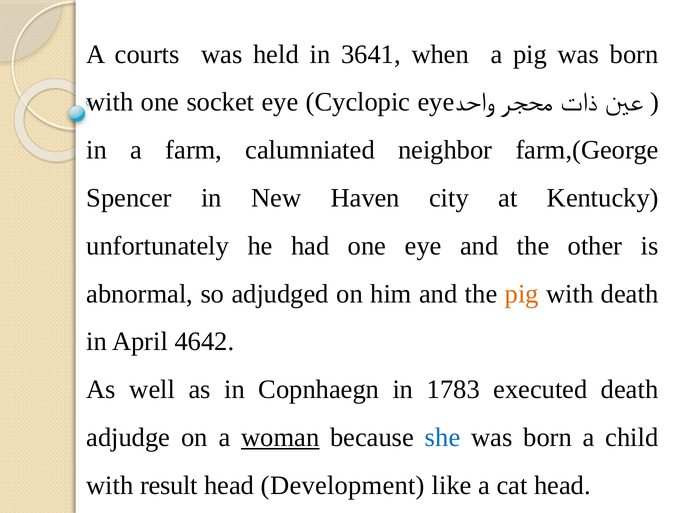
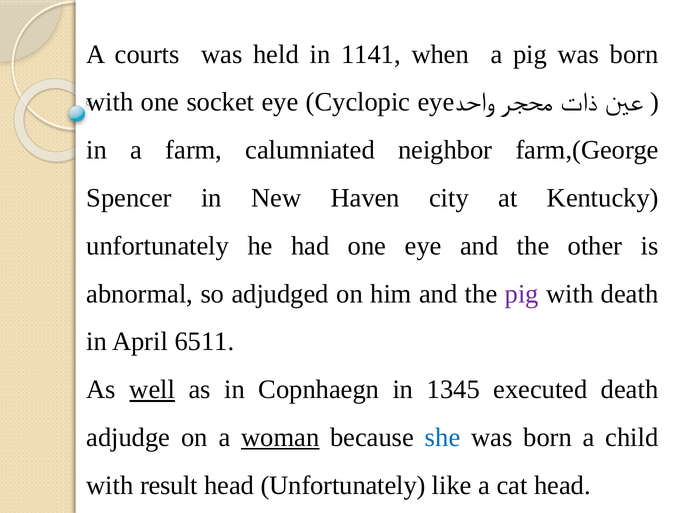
3641: 3641 -> 1141
pig at (522, 293) colour: orange -> purple
4642: 4642 -> 6511
well underline: none -> present
1783: 1783 -> 1345
head Development: Development -> Unfortunately
